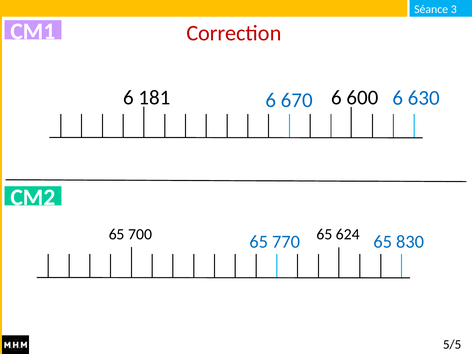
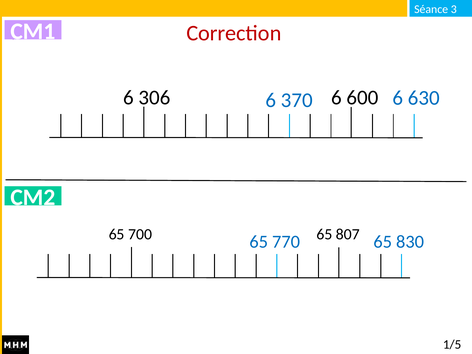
181: 181 -> 306
670: 670 -> 370
624: 624 -> 807
5/5: 5/5 -> 1/5
